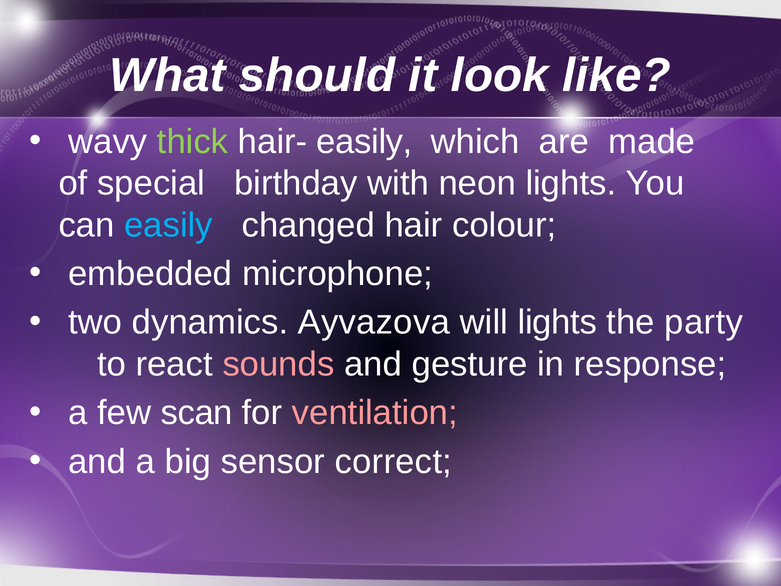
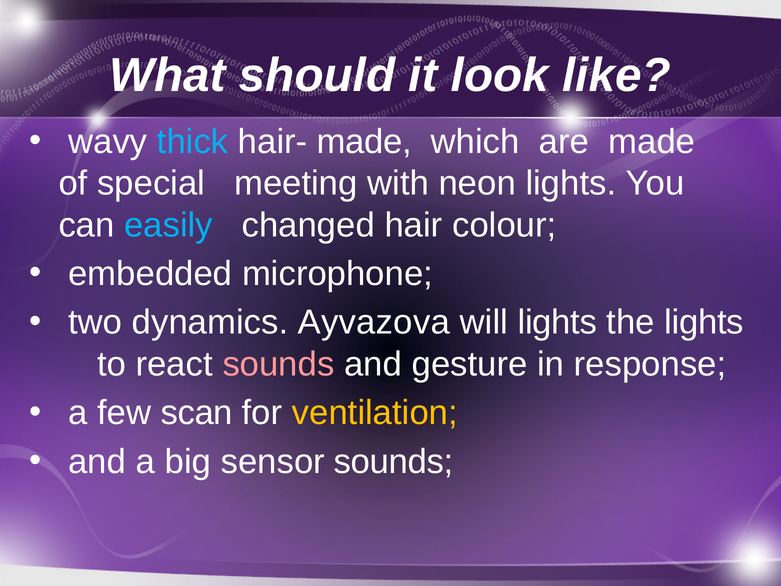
thick colour: light green -> light blue
hair- easily: easily -> made
birthday: birthday -> meeting
the party: party -> lights
ventilation colour: pink -> yellow
sensor correct: correct -> sounds
